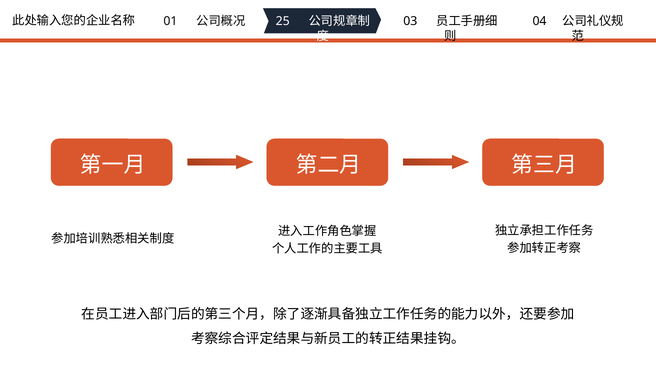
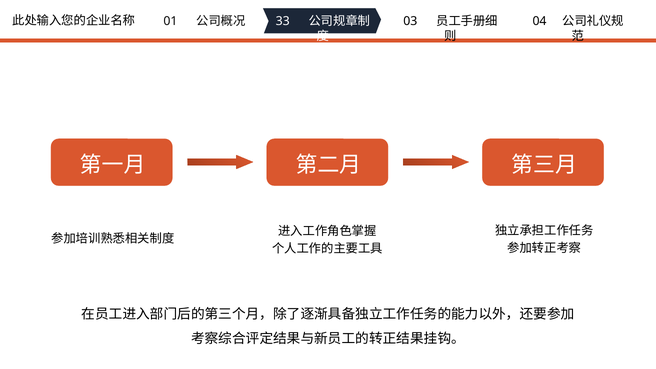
25: 25 -> 33
